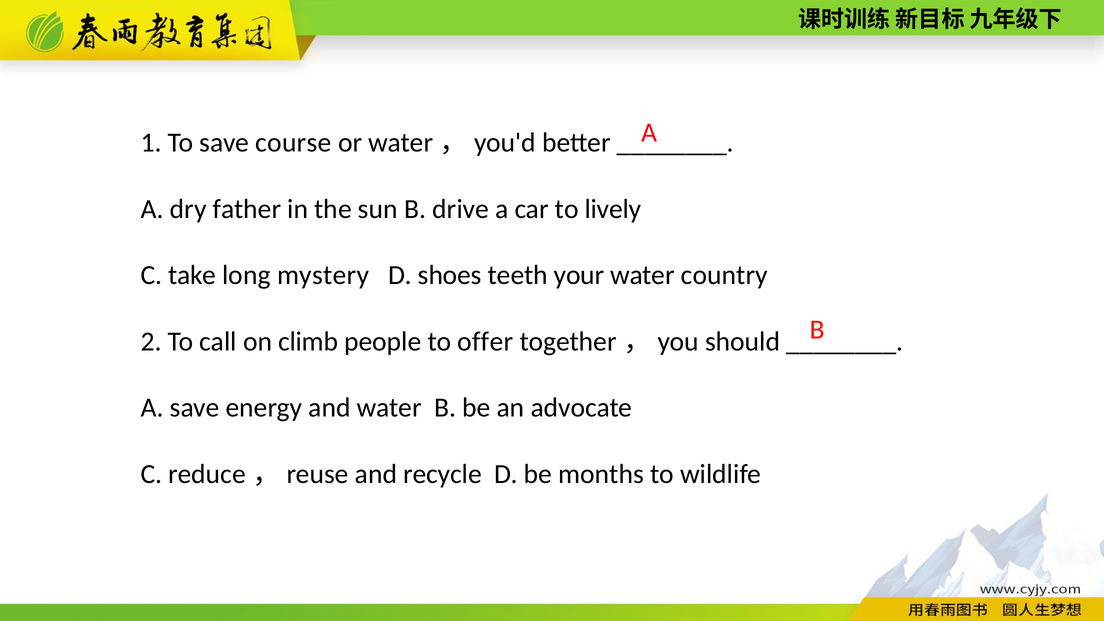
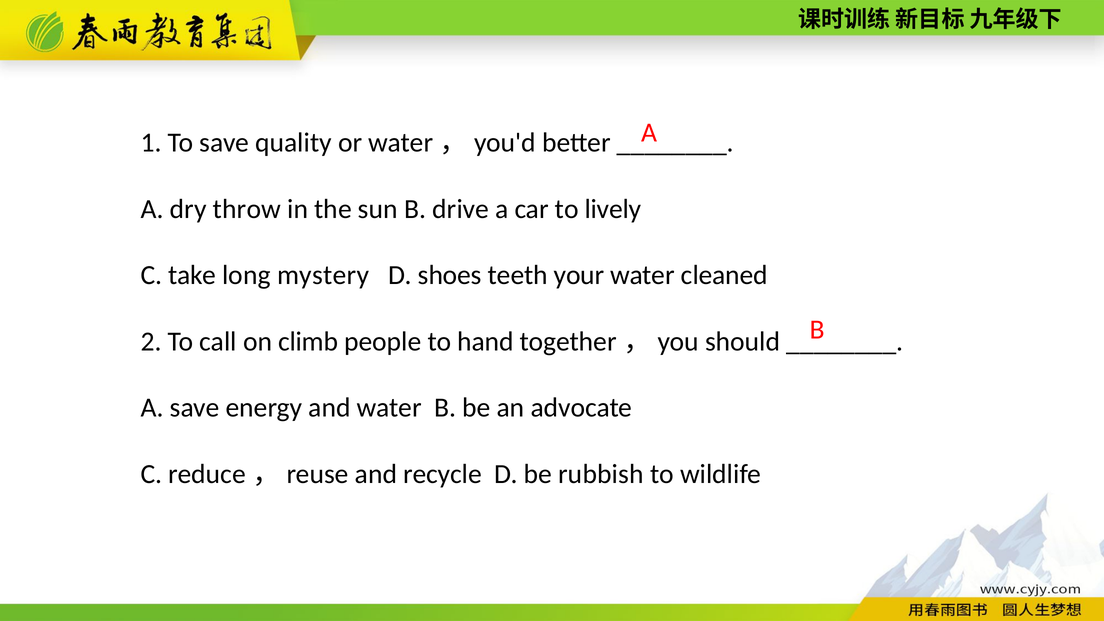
course: course -> quality
father: father -> throw
country: country -> cleaned
offer: offer -> hand
months: months -> rubbish
